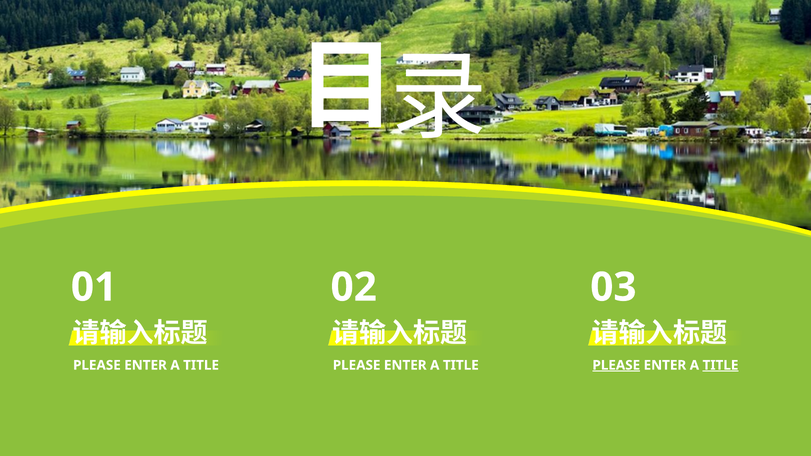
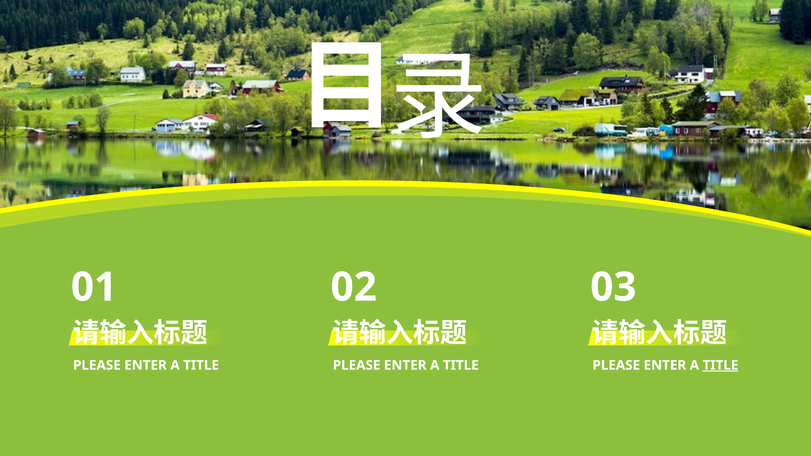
PLEASE at (616, 365) underline: present -> none
